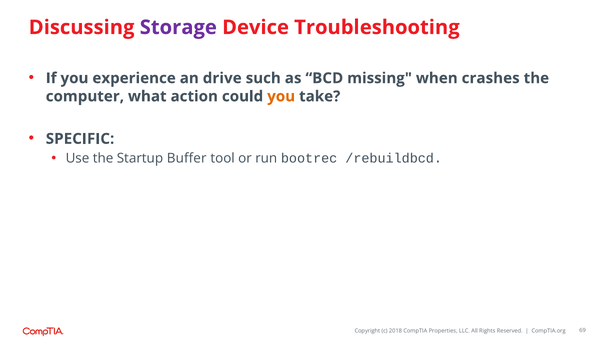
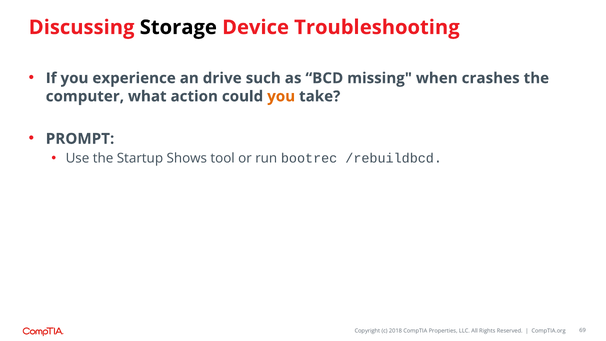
Storage colour: purple -> black
SPECIFIC: SPECIFIC -> PROMPT
Buffer: Buffer -> Shows
